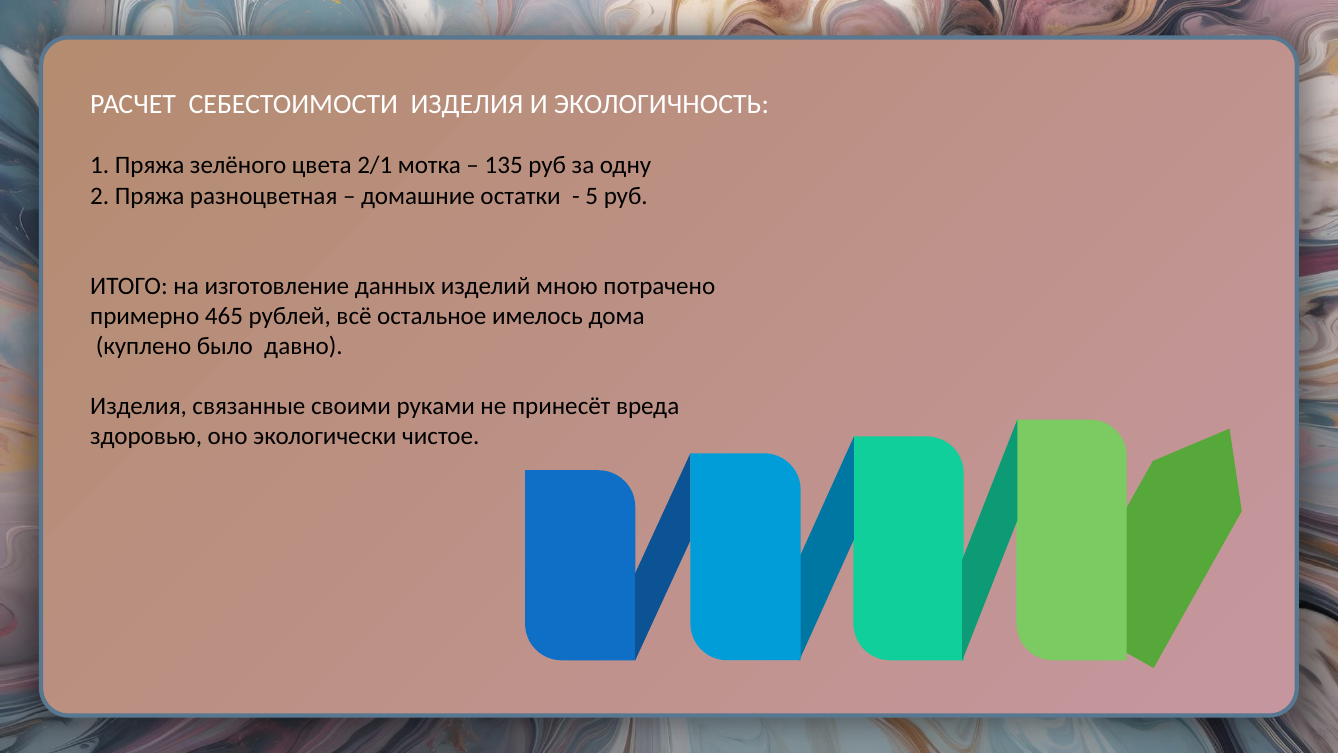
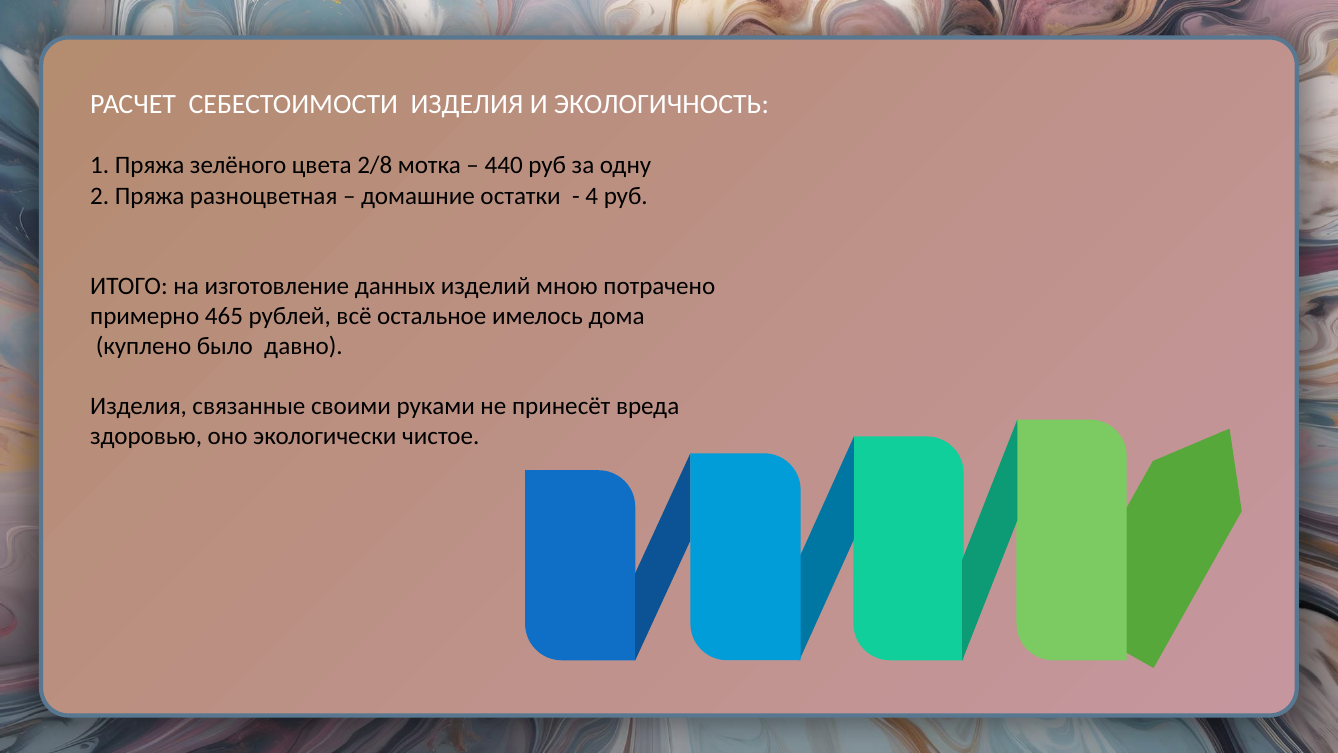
2/1: 2/1 -> 2/8
135: 135 -> 440
5: 5 -> 4
